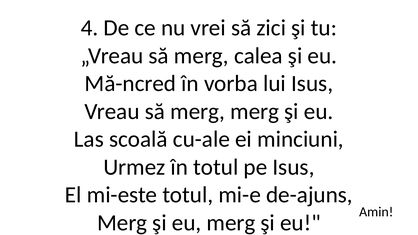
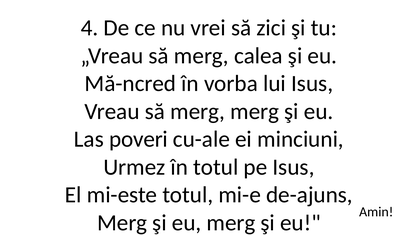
scoală: scoală -> poveri
